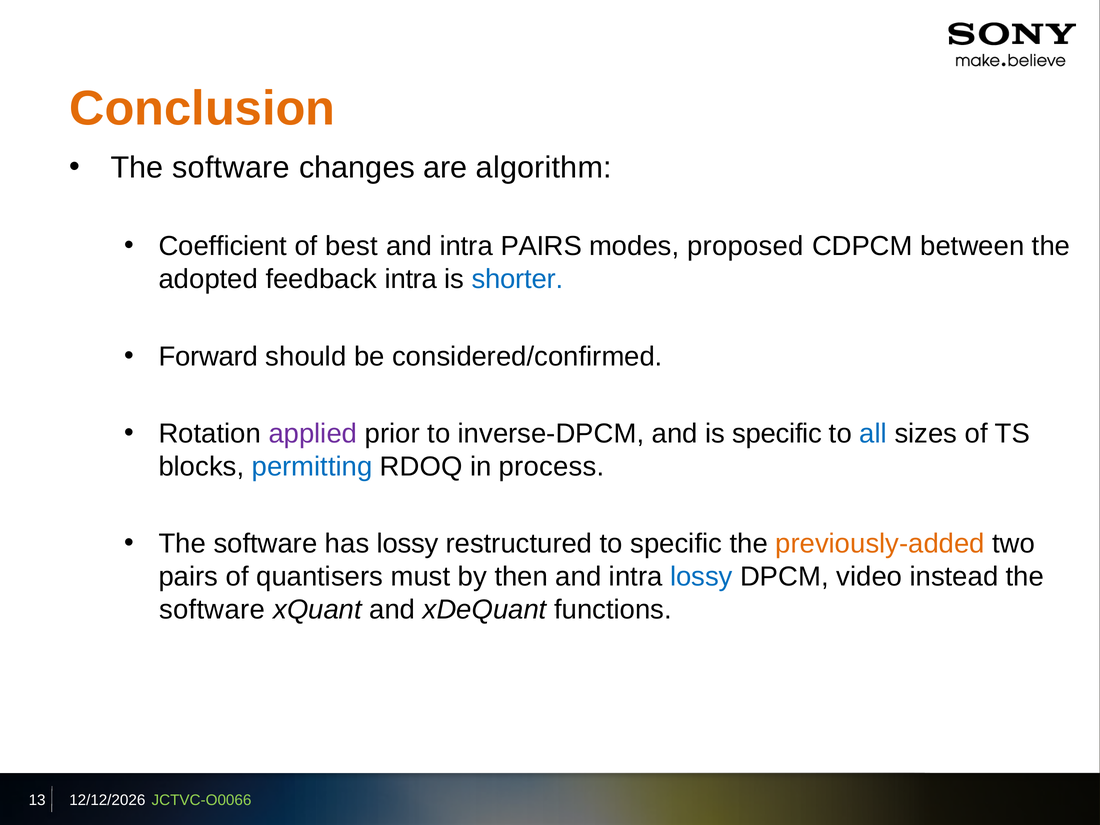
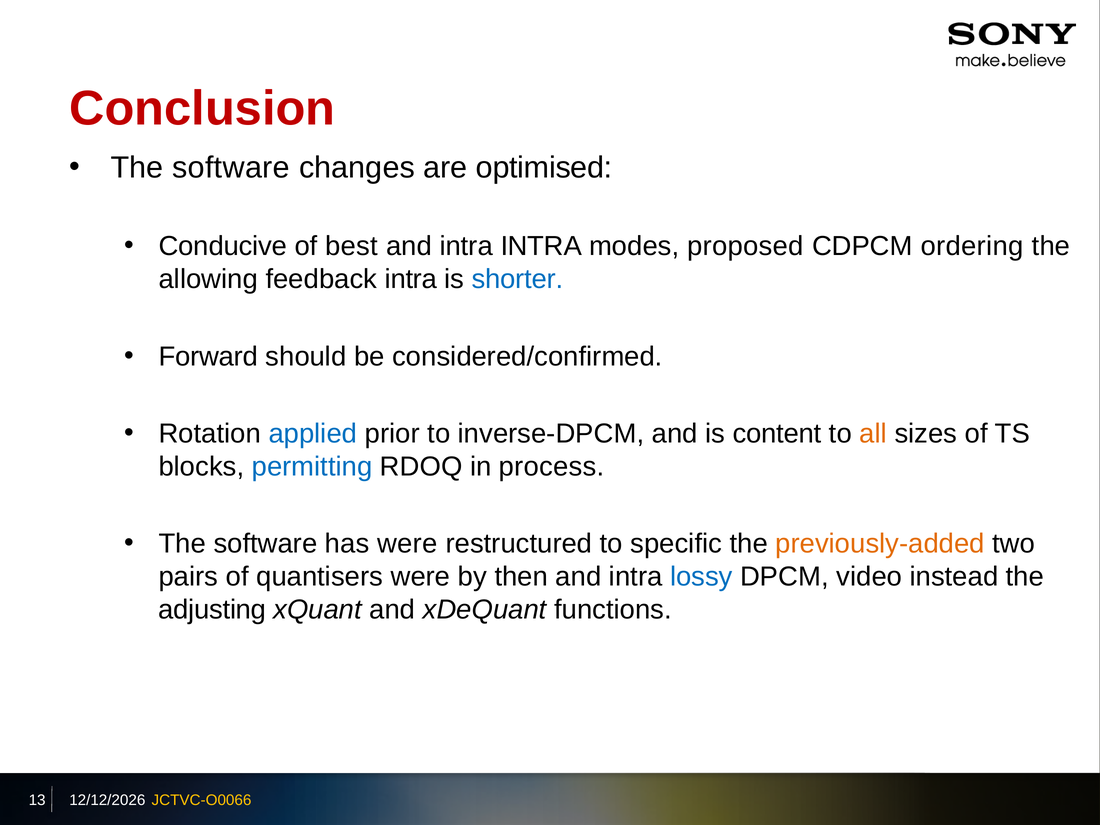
Conclusion colour: orange -> red
algorithm: algorithm -> optimised
Coefficient: Coefficient -> Conducive
intra PAIRS: PAIRS -> INTRA
between: between -> ordering
adopted: adopted -> allowing
applied colour: purple -> blue
is specific: specific -> content
all colour: blue -> orange
has lossy: lossy -> were
quantisers must: must -> were
software at (212, 610): software -> adjusting
JCTVC-O0066 colour: light green -> yellow
